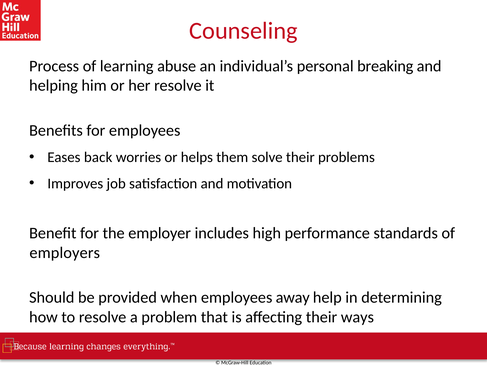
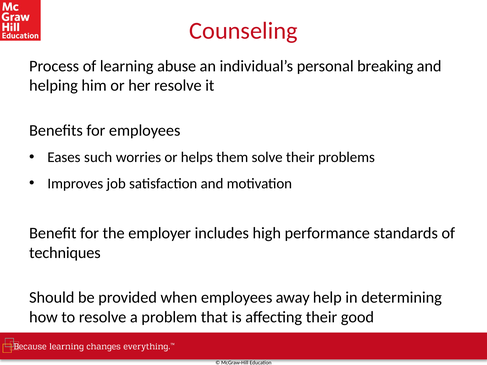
back: back -> such
employers: employers -> techniques
ways: ways -> good
